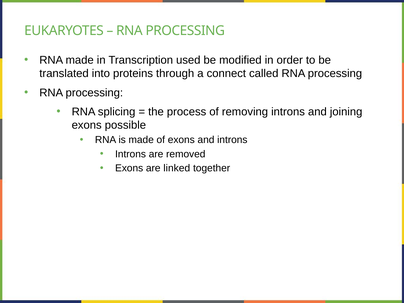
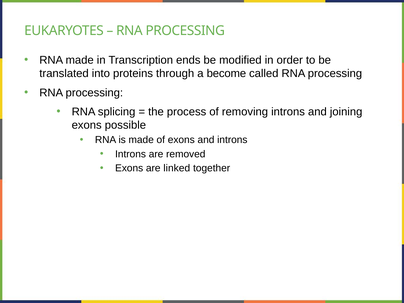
used: used -> ends
connect: connect -> become
